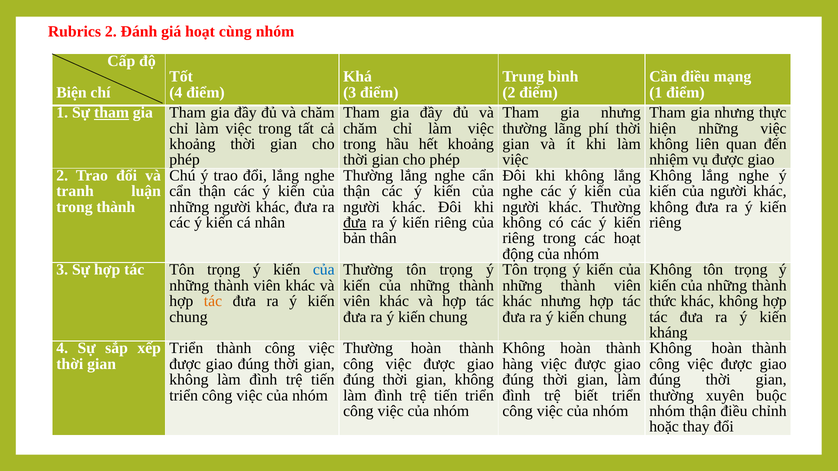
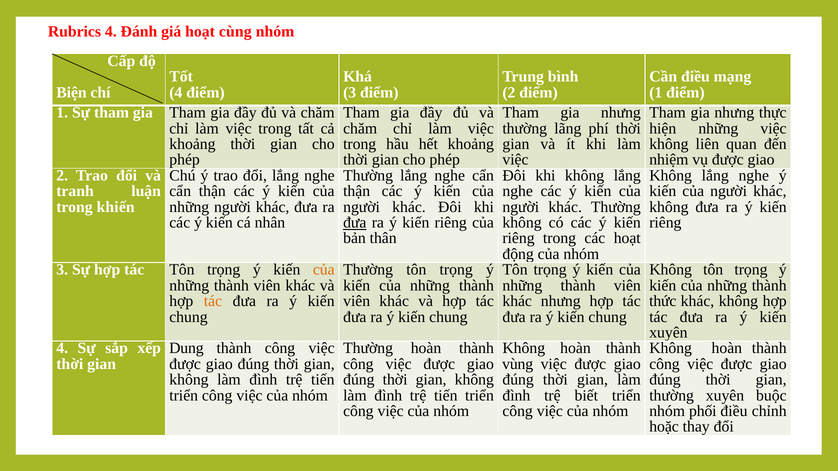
Rubrics 2: 2 -> 4
tham at (112, 113) underline: present -> none
trong thành: thành -> khiến
của at (324, 270) colour: blue -> orange
kháng at (668, 333): kháng -> xuyên
Triển at (186, 349): Triển -> Dung
hàng: hàng -> vùng
nhóm thận: thận -> phối
